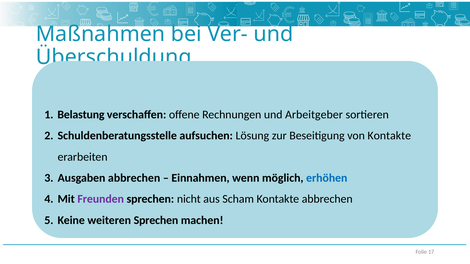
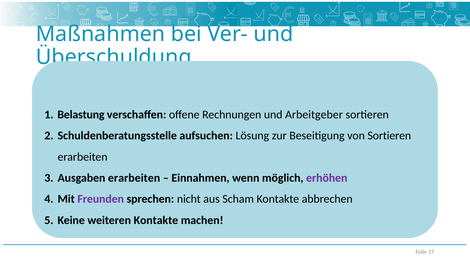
von Kontakte: Kontakte -> Sortieren
Ausgaben abbrechen: abbrechen -> erarbeiten
erhöhen colour: blue -> purple
weiteren Sprechen: Sprechen -> Kontakte
